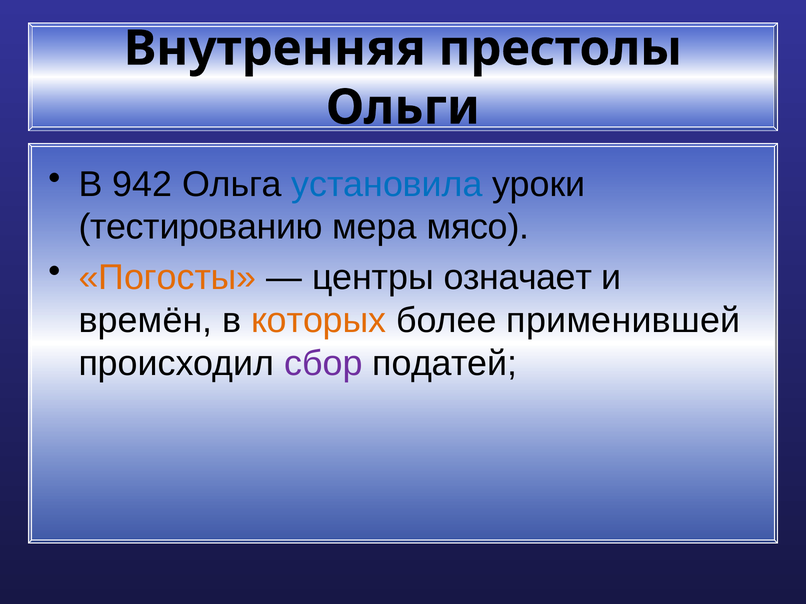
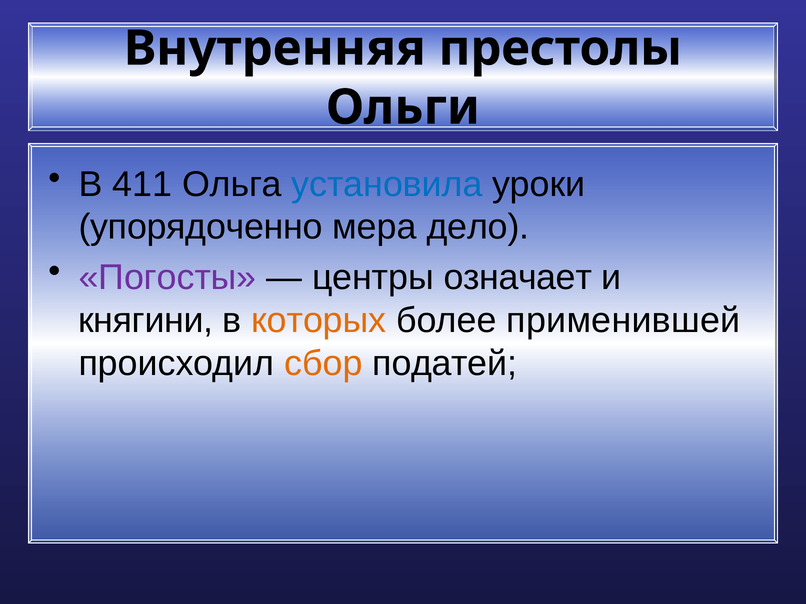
942: 942 -> 411
тестированию: тестированию -> упорядоченно
мясо: мясо -> дело
Погосты colour: orange -> purple
времён: времён -> княгини
сбор colour: purple -> orange
